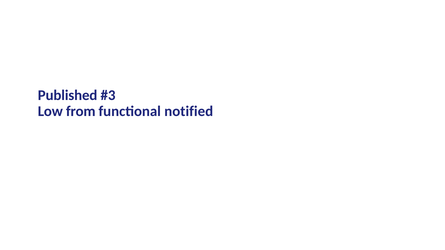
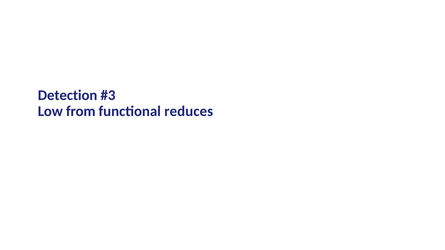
Published: Published -> Detection
notified: notified -> reduces
